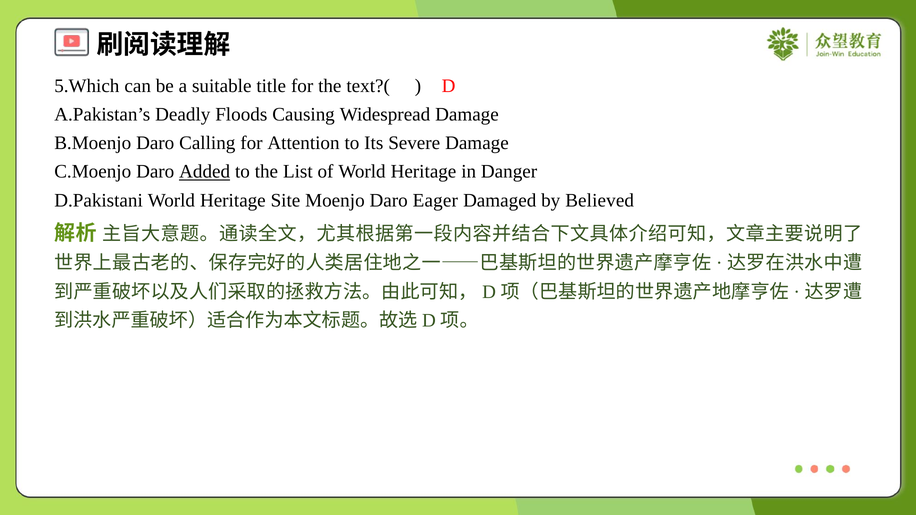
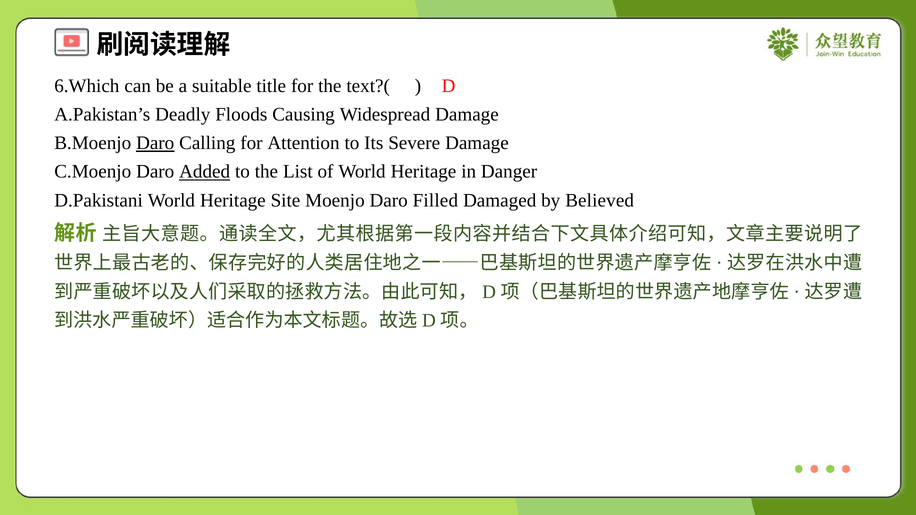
5.Which: 5.Which -> 6.Which
Daro at (155, 143) underline: none -> present
Eager: Eager -> Filled
